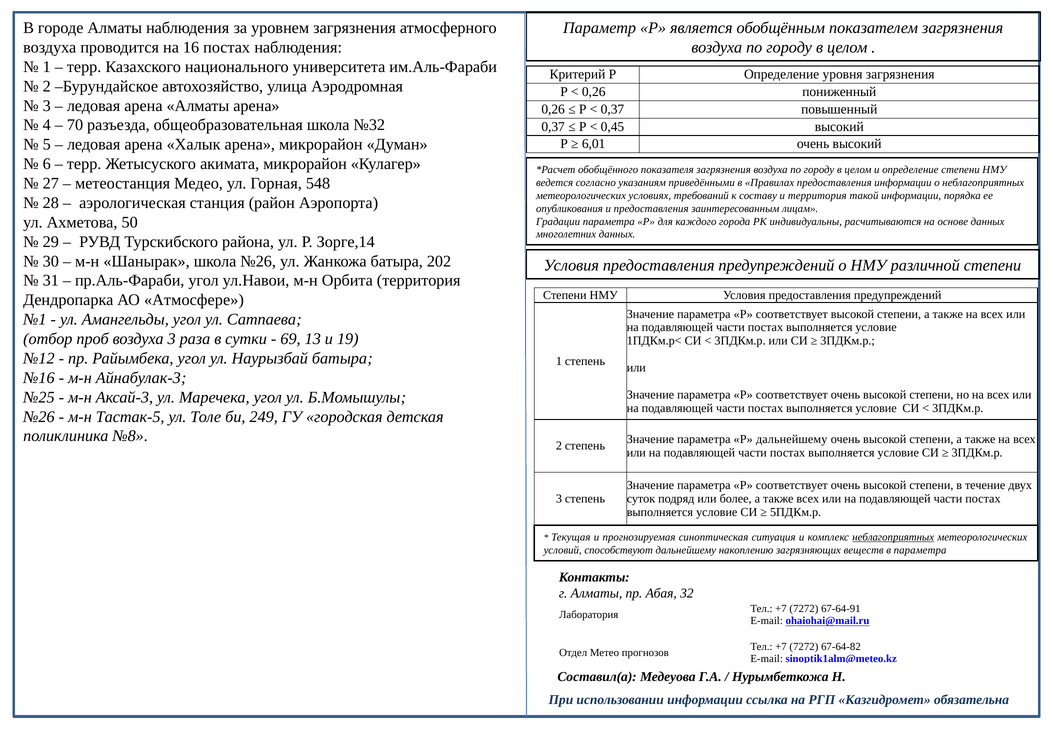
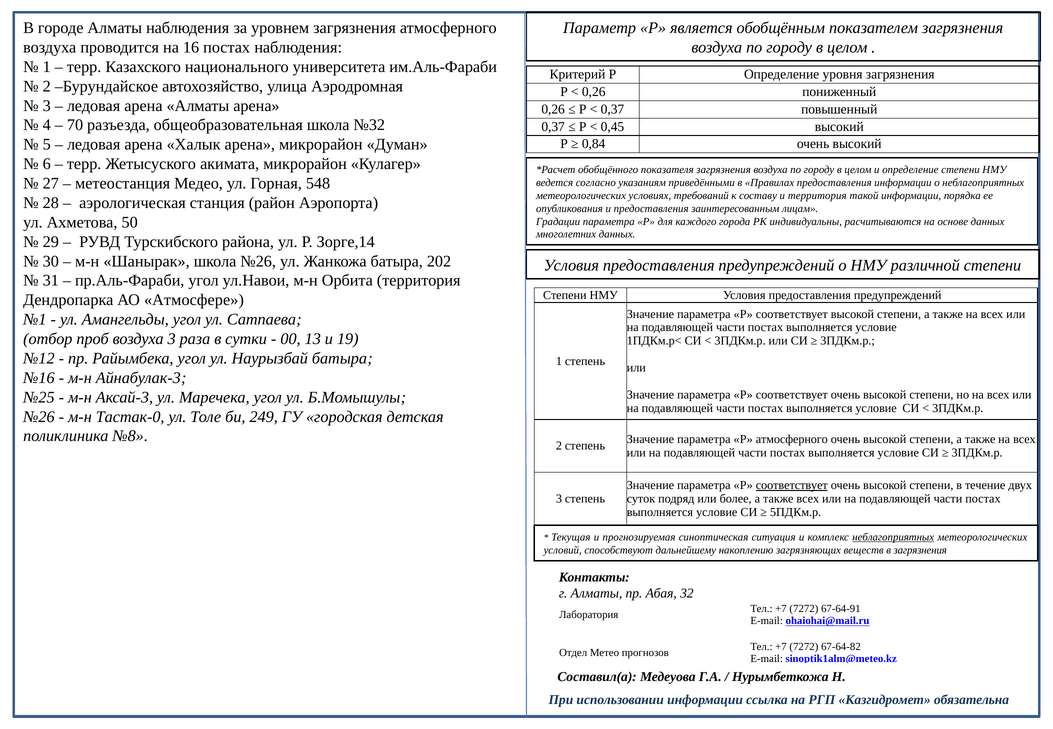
6,01: 6,01 -> 0,84
69: 69 -> 00
Тастак-5: Тастак-5 -> Тастак-0
Р дальнейшему: дальнейшему -> атмосферного
соответствует at (792, 485) underline: none -> present
в параметра: параметра -> загрязнения
